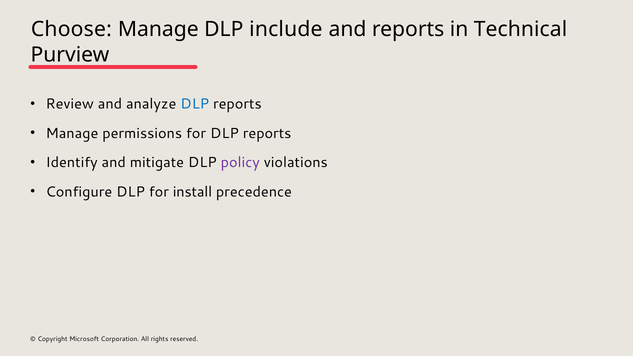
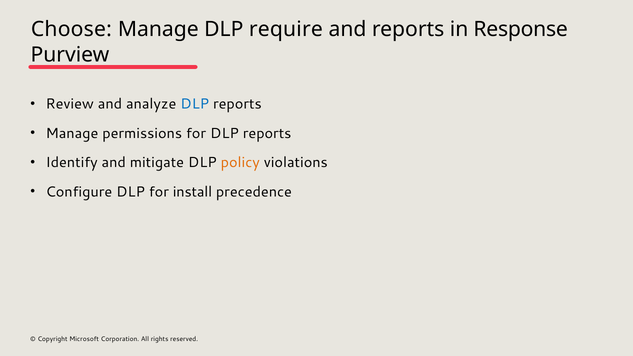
include: include -> require
Technical: Technical -> Response
policy colour: purple -> orange
